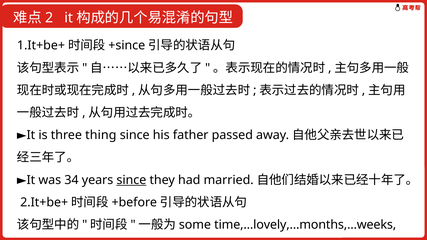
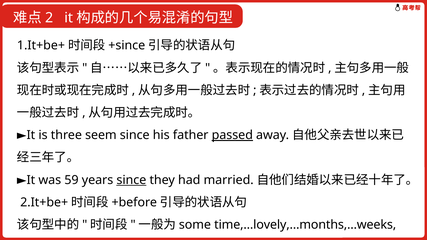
thing: thing -> seem
passed underline: none -> present
34: 34 -> 59
